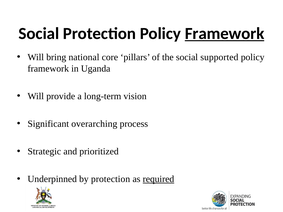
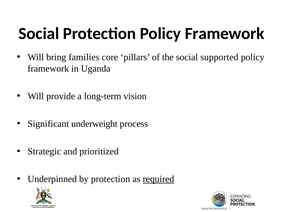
Framework at (225, 33) underline: present -> none
national: national -> families
overarching: overarching -> underweight
